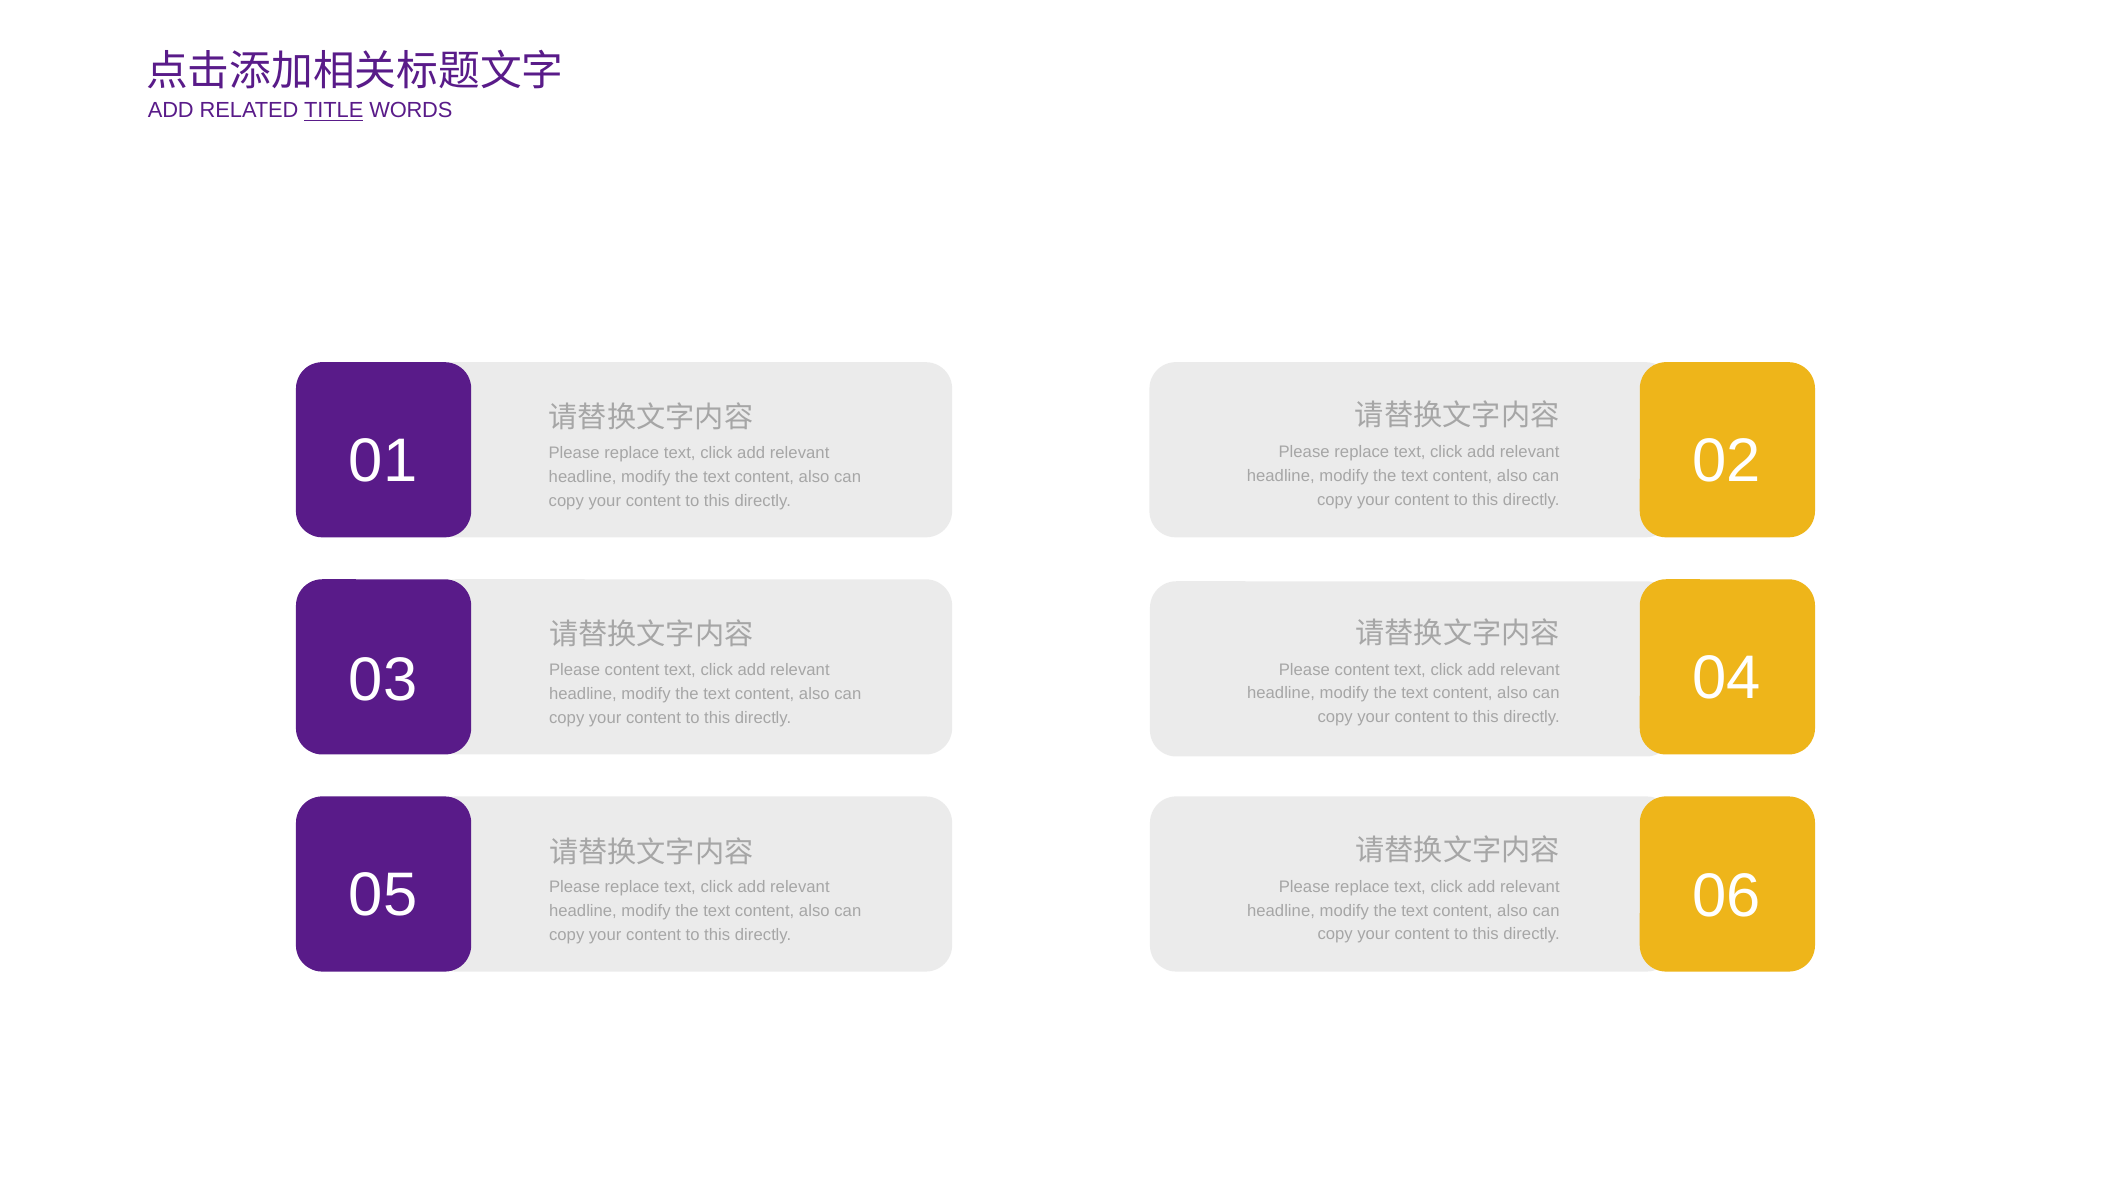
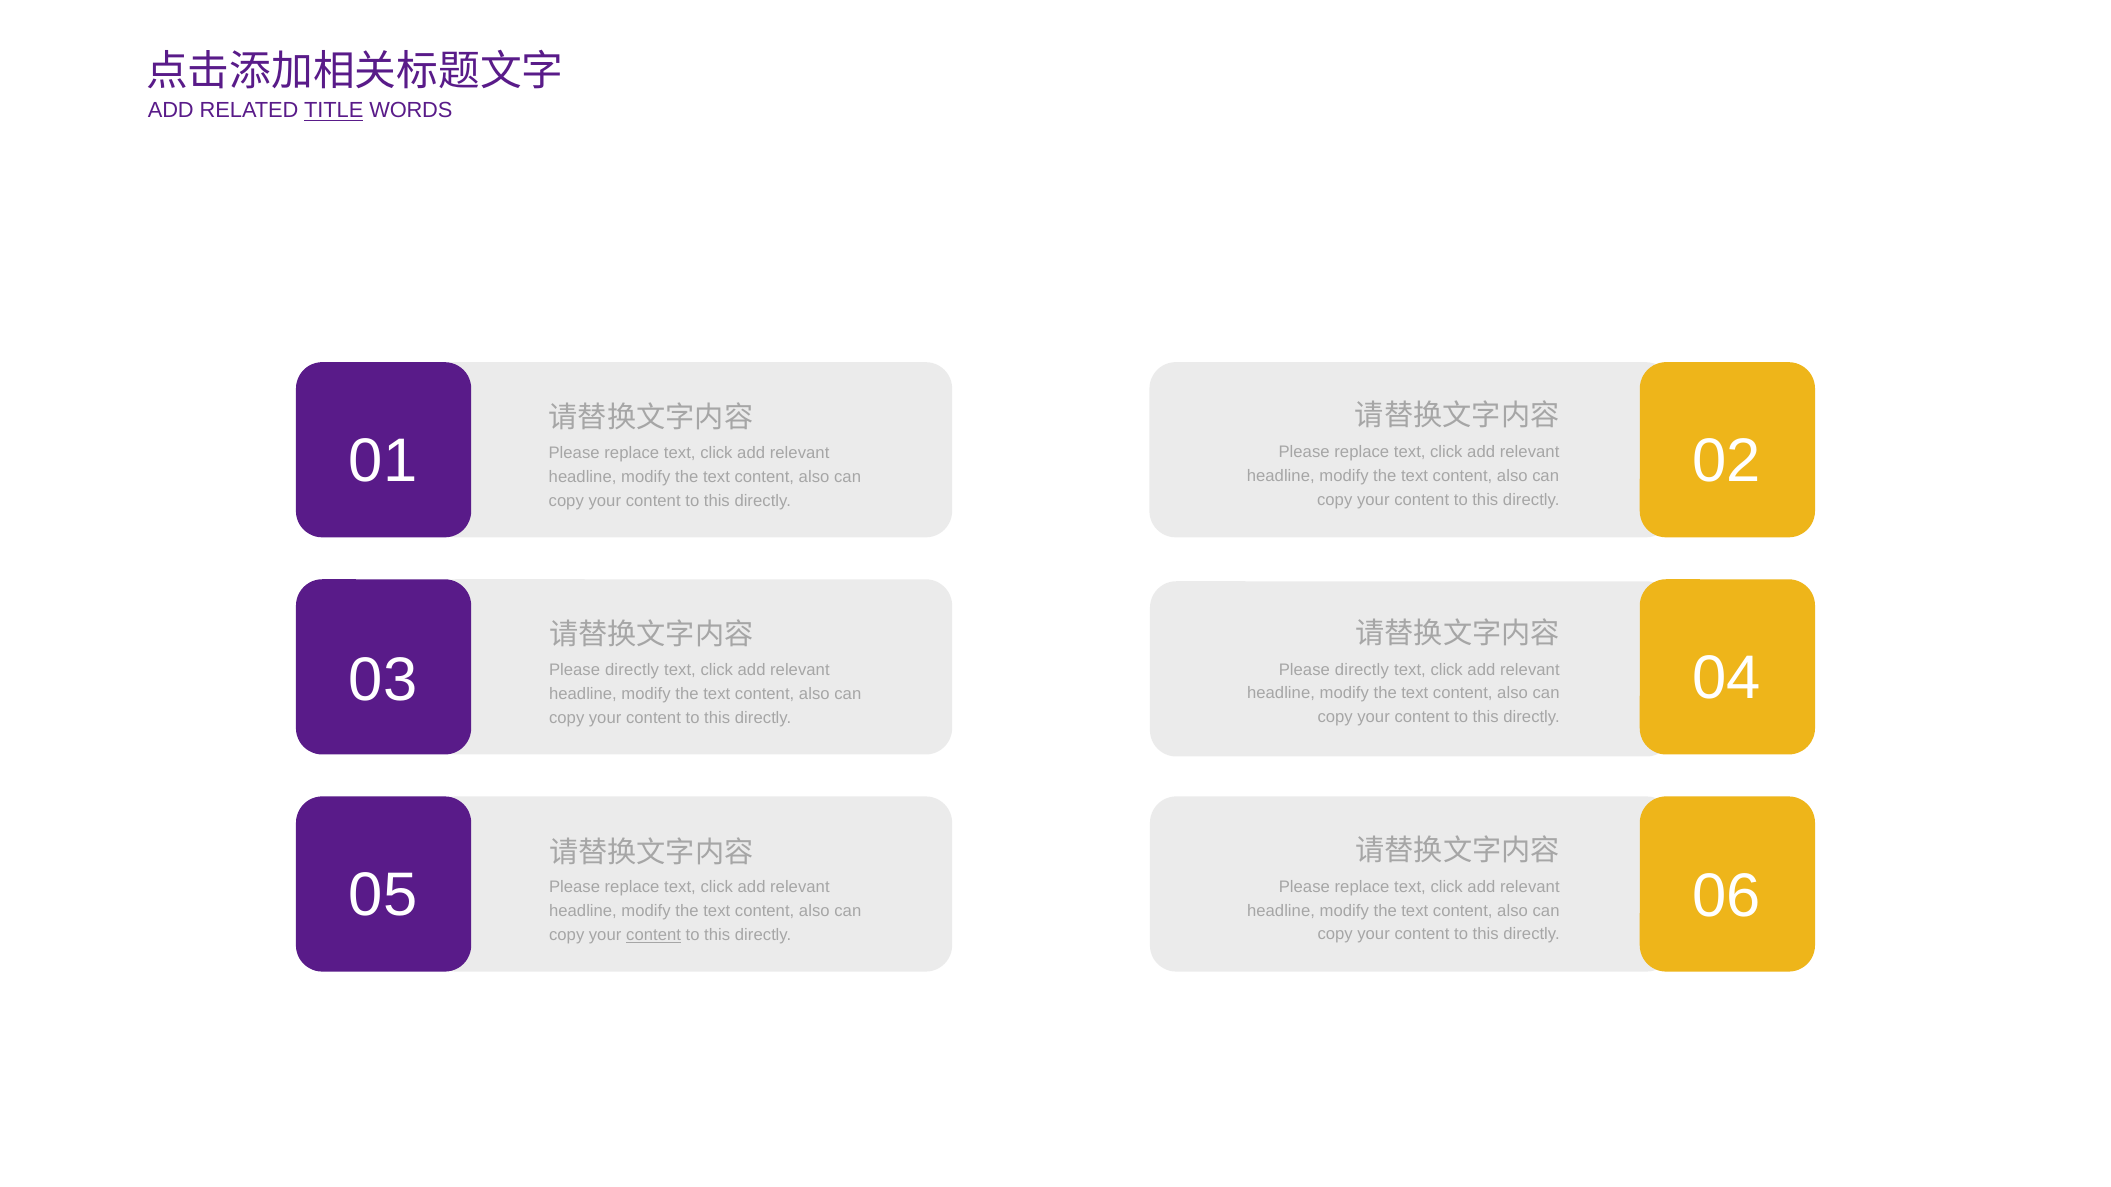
content at (1362, 670): content -> directly
content at (632, 671): content -> directly
content at (654, 936) underline: none -> present
